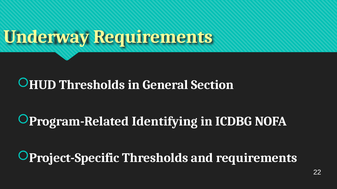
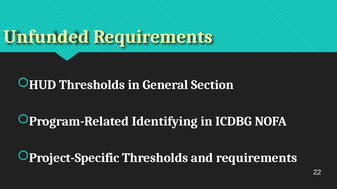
Underway: Underway -> Unfunded
